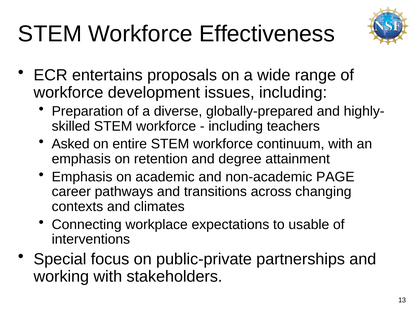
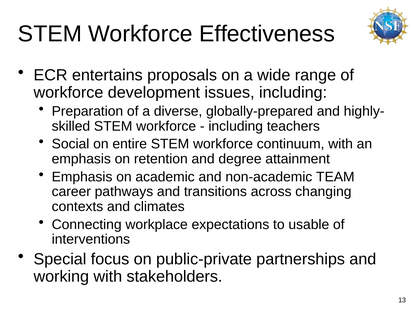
Asked: Asked -> Social
PAGE: PAGE -> TEAM
